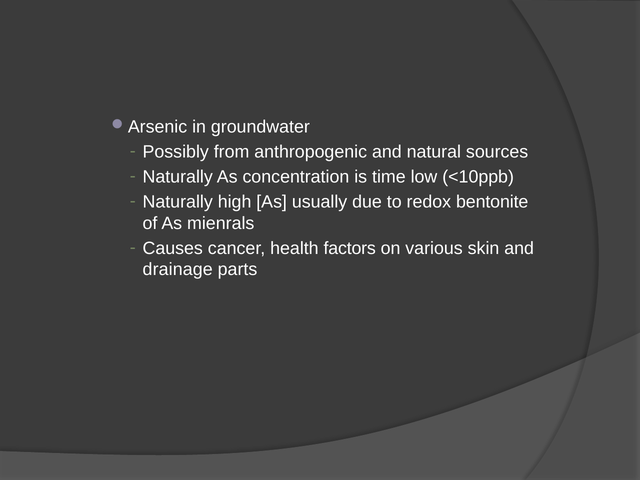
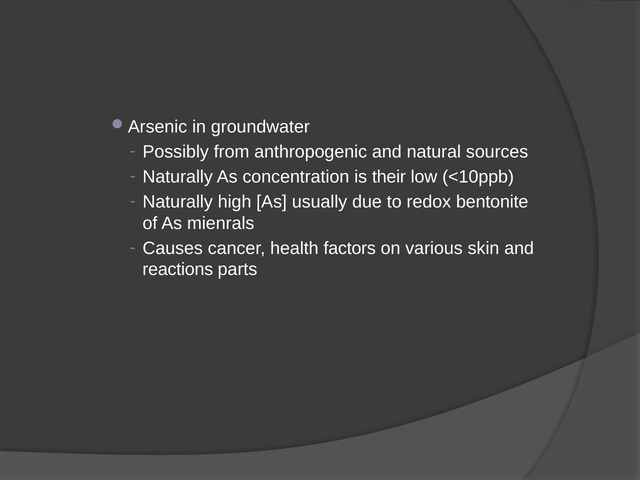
time: time -> their
drainage: drainage -> reactions
